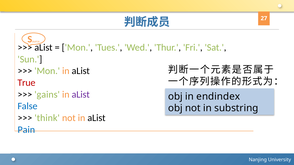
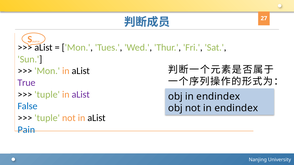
True colour: red -> purple
gains at (47, 95): gains -> tuple
not in substring: substring -> endindex
think at (47, 118): think -> tuple
